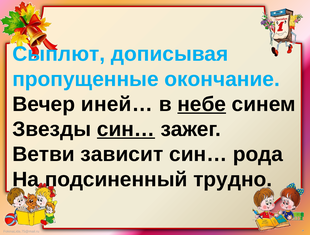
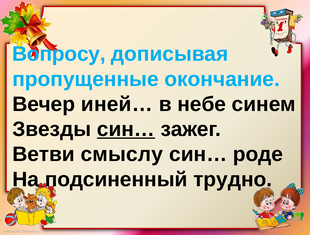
Сыплют: Сыплют -> Вопросу
небе underline: present -> none
зависит: зависит -> смыслу
рода: рода -> роде
